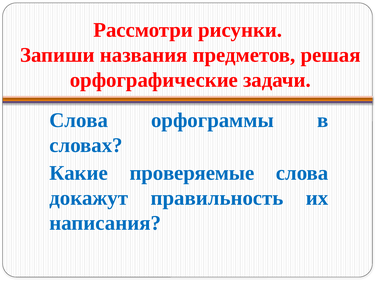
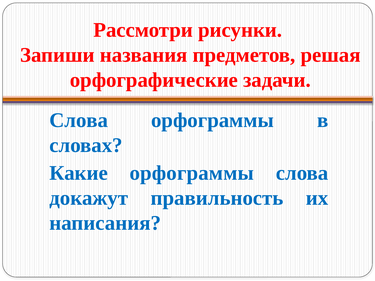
Какие проверяемые: проверяемые -> орфограммы
